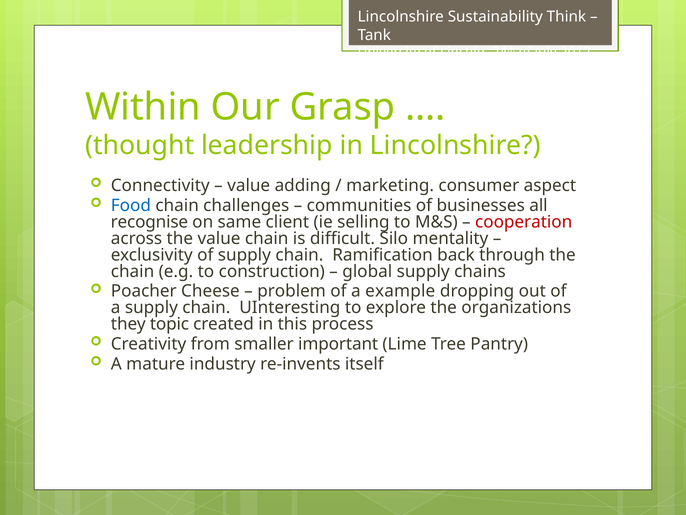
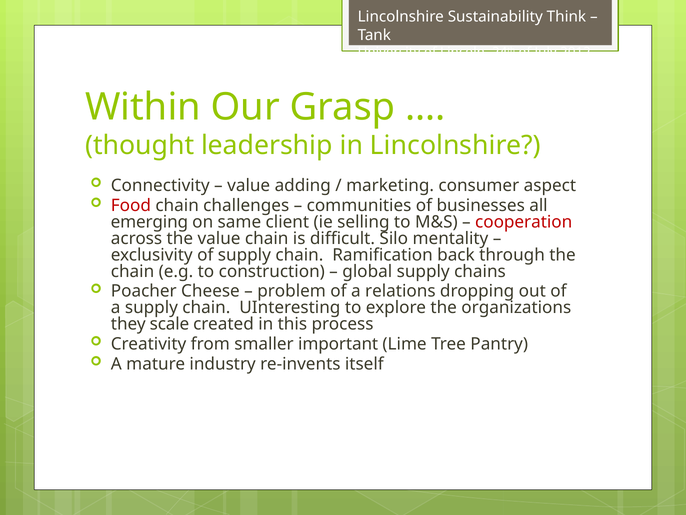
Food colour: blue -> red
recognise: recognise -> emerging
example: example -> relations
topic: topic -> scale
